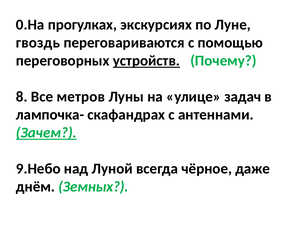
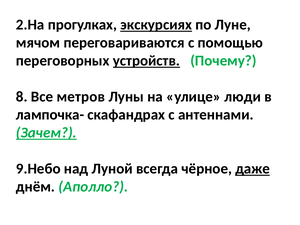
0.На: 0.На -> 2.На
экскурсиях underline: none -> present
гвоздь: гвоздь -> мячом
задач: задач -> люди
даже underline: none -> present
Земных: Земных -> Аполло
